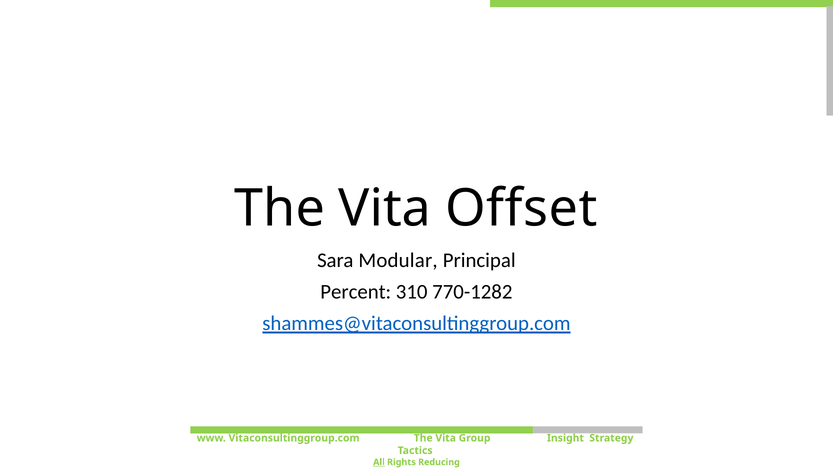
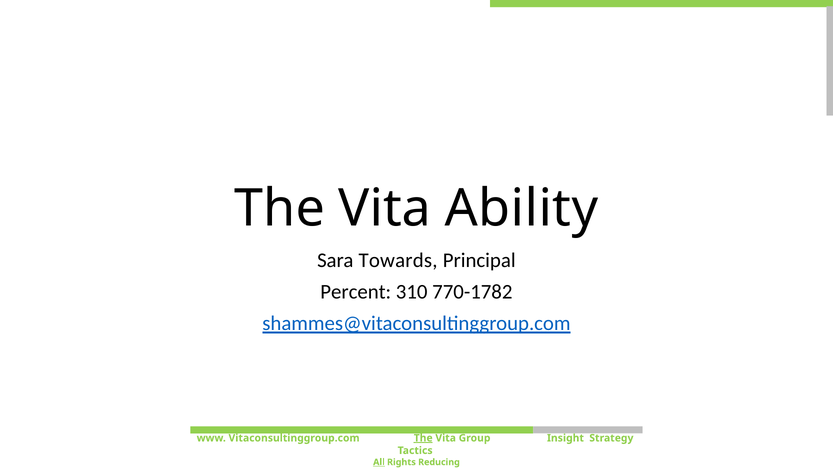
Offset: Offset -> Ability
Modular: Modular -> Towards
770-1282: 770-1282 -> 770-1782
The at (423, 438) underline: none -> present
